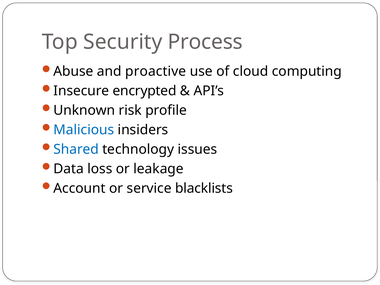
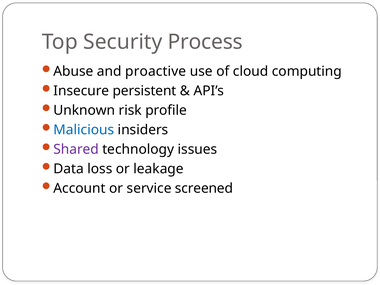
encrypted: encrypted -> persistent
Shared colour: blue -> purple
blacklists: blacklists -> screened
